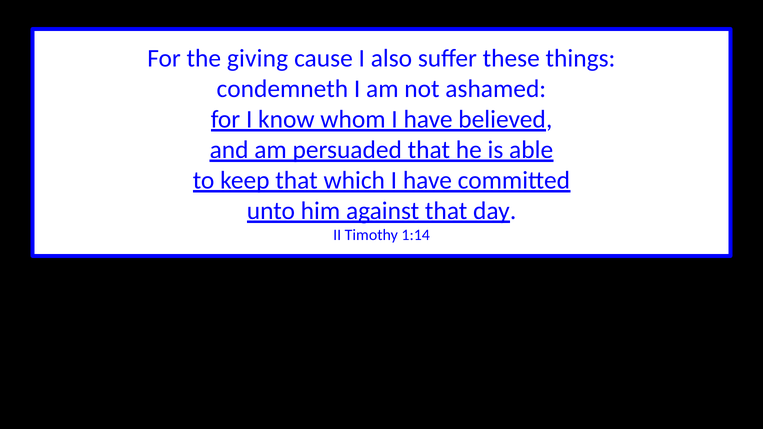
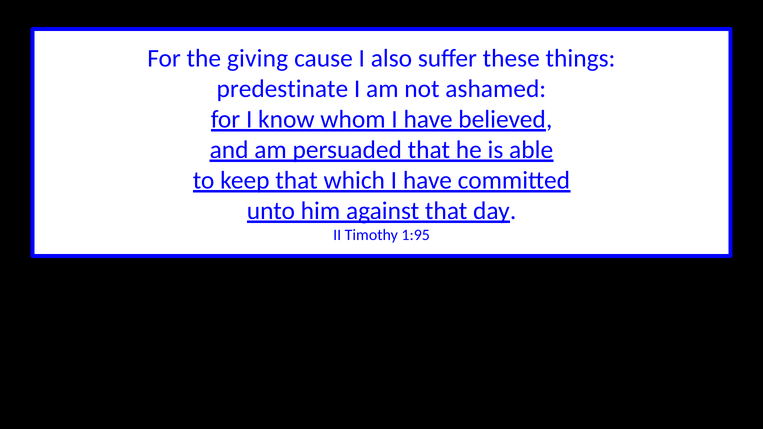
condemneth: condemneth -> predestinate
1:14: 1:14 -> 1:95
